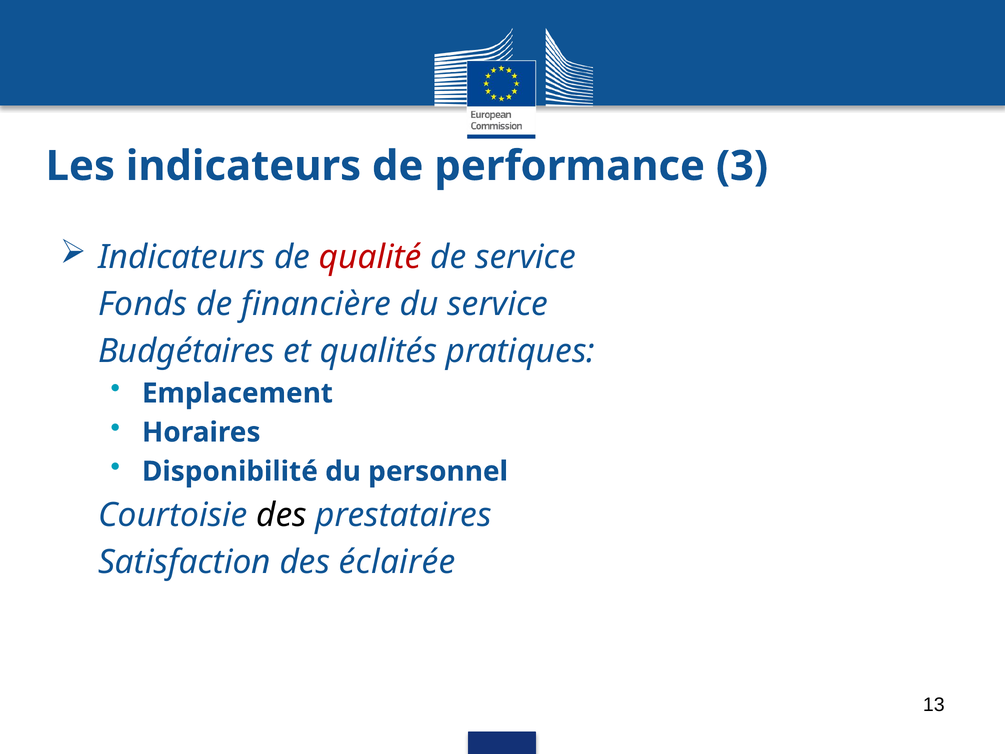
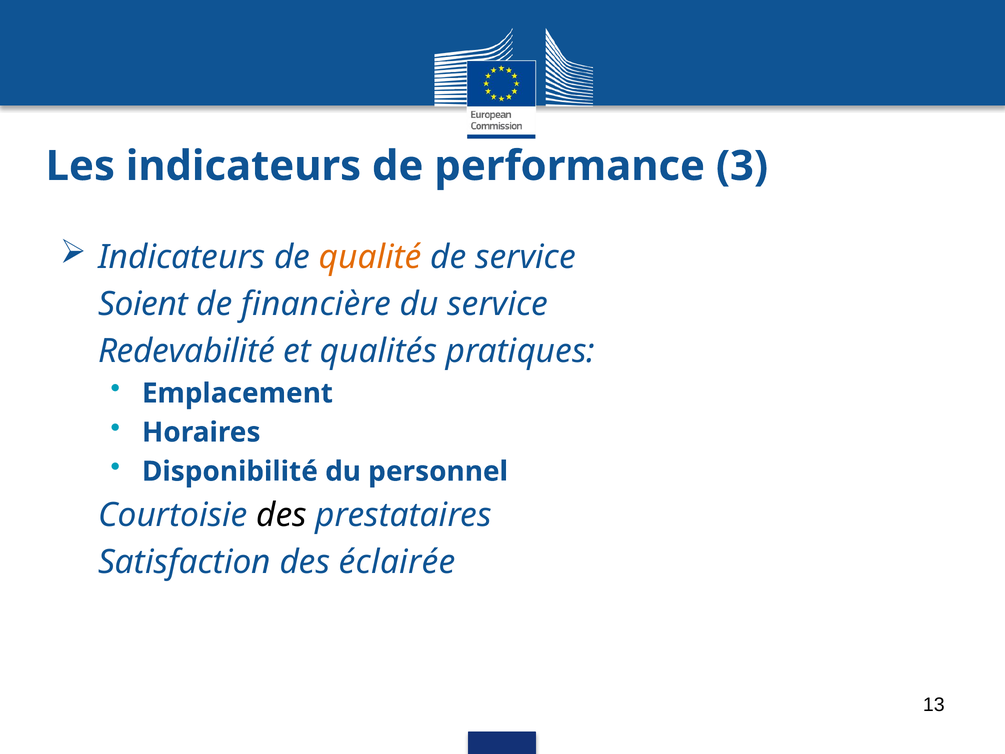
qualité colour: red -> orange
Fonds: Fonds -> Soient
Budgétaires: Budgétaires -> Redevabilité
